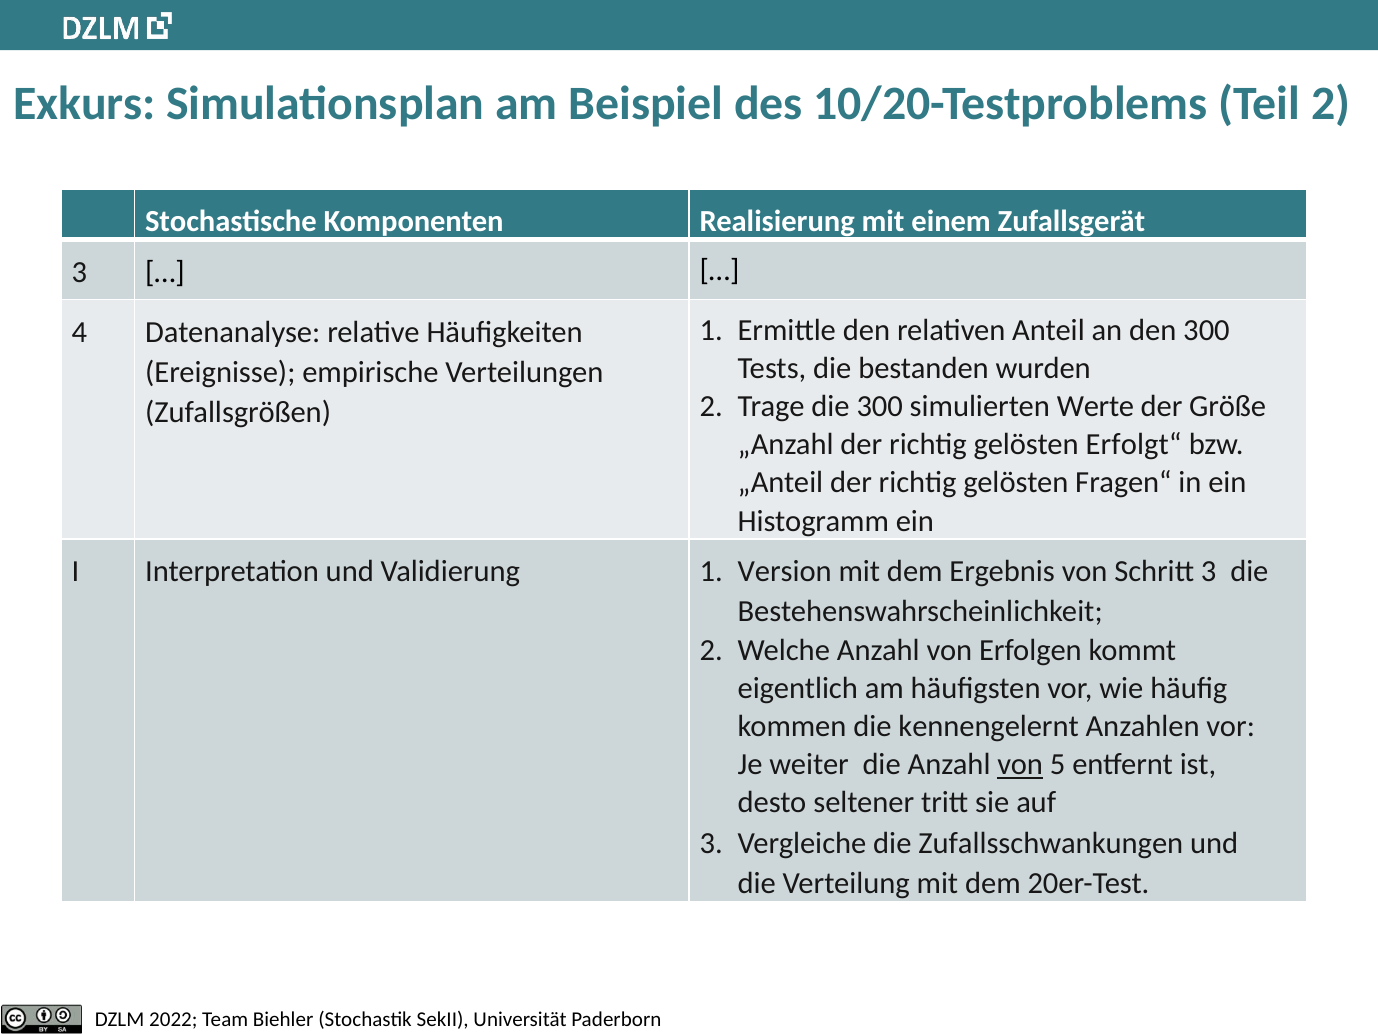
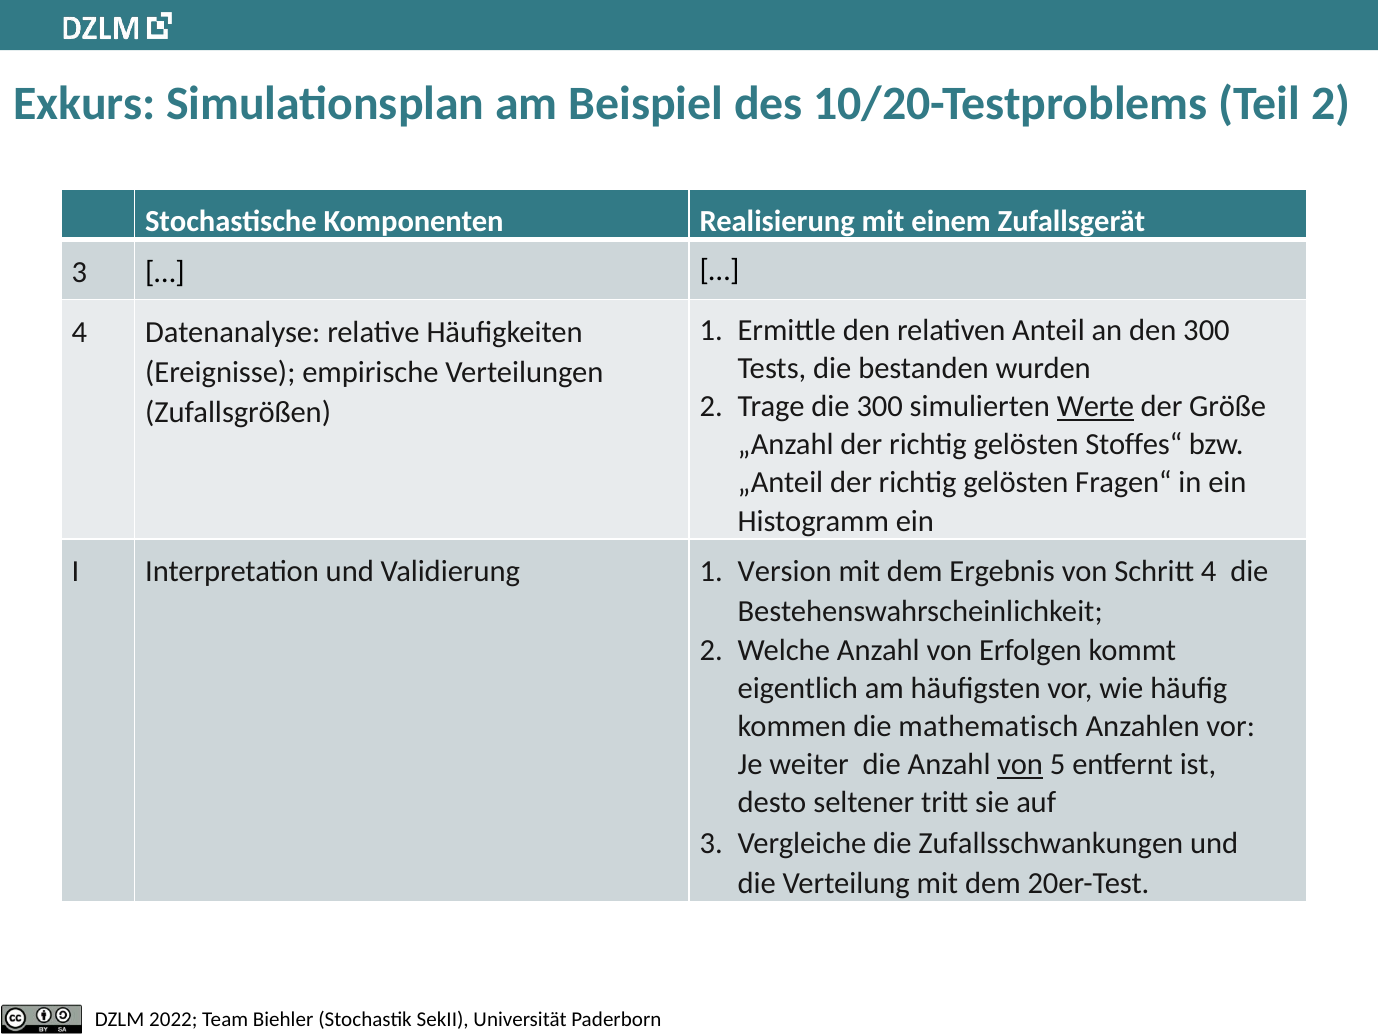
Werte underline: none -> present
Erfolgt“: Erfolgt“ -> Stoffes“
Schritt 3: 3 -> 4
kennengelernt: kennengelernt -> mathematisch
